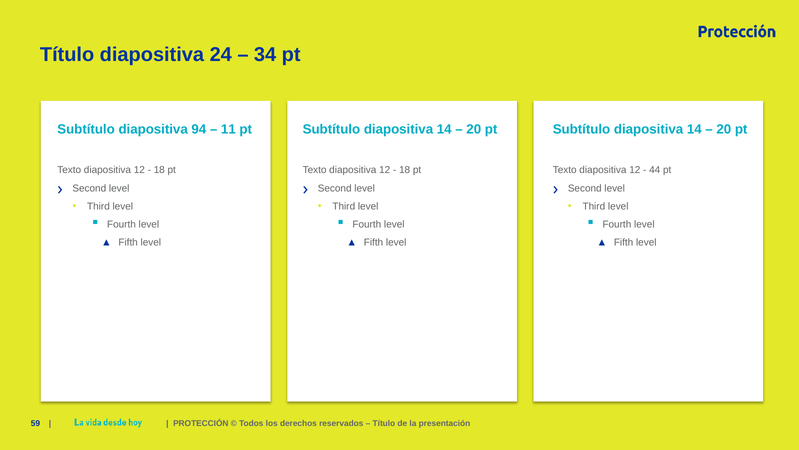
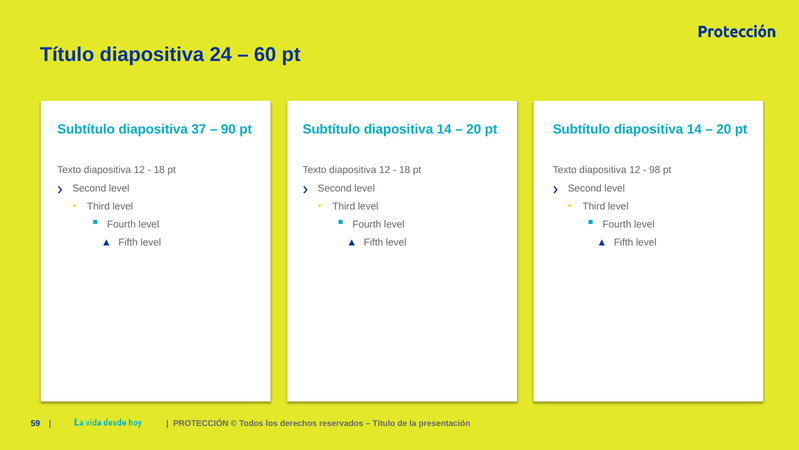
34: 34 -> 60
94: 94 -> 37
11: 11 -> 90
44: 44 -> 98
